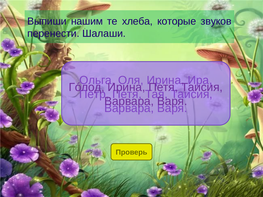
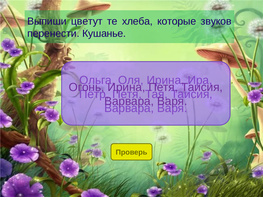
нашим: нашим -> цветут
Шалаши: Шалаши -> Кушанье
Гóлод: Гóлод -> Огонь
